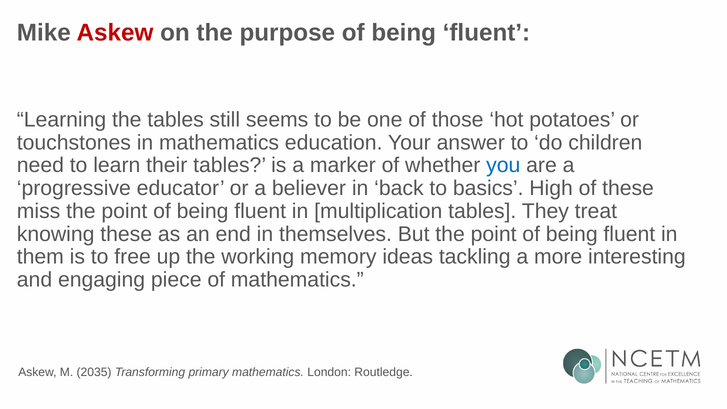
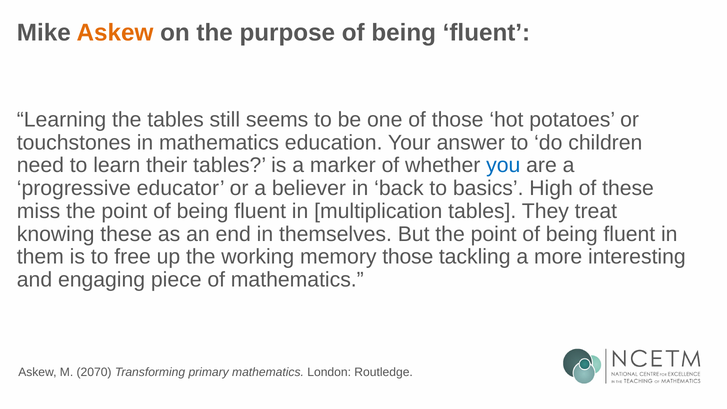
Askew at (115, 33) colour: red -> orange
memory ideas: ideas -> those
2035: 2035 -> 2070
